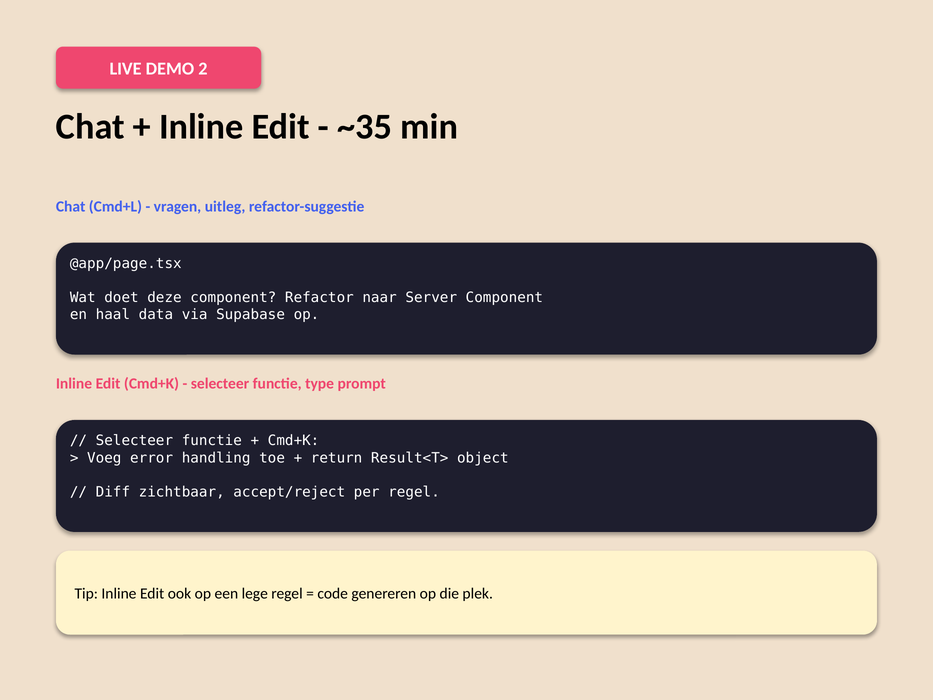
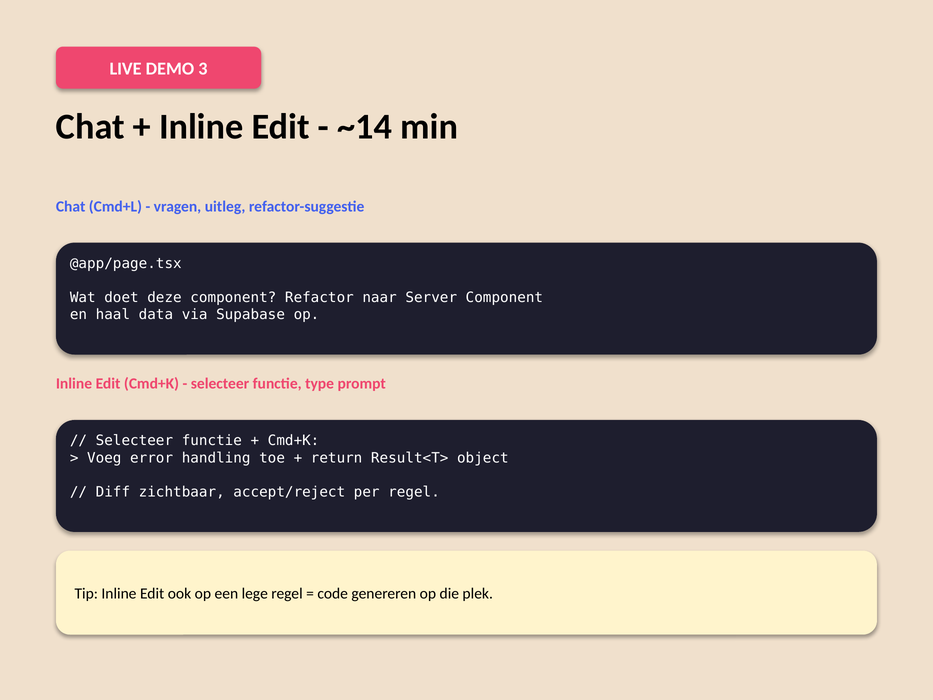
2: 2 -> 3
~35: ~35 -> ~14
